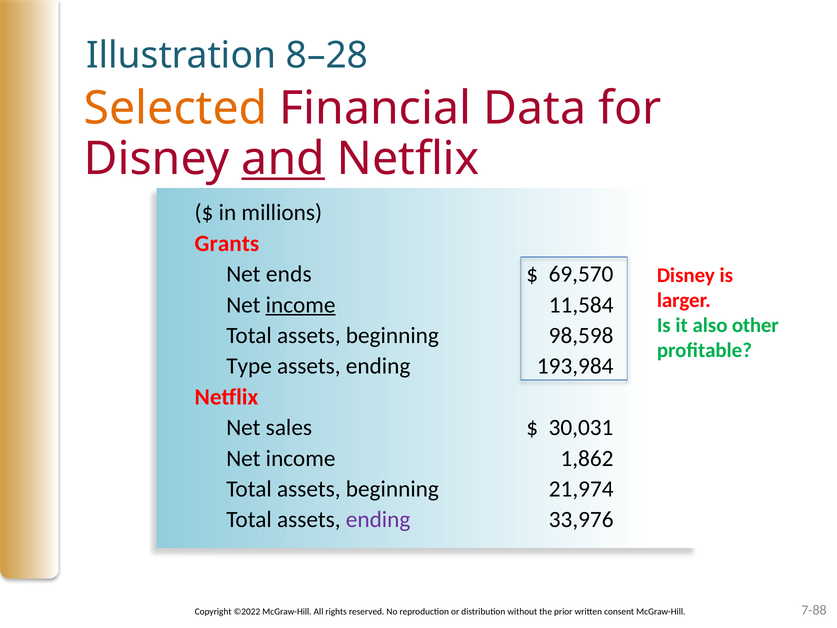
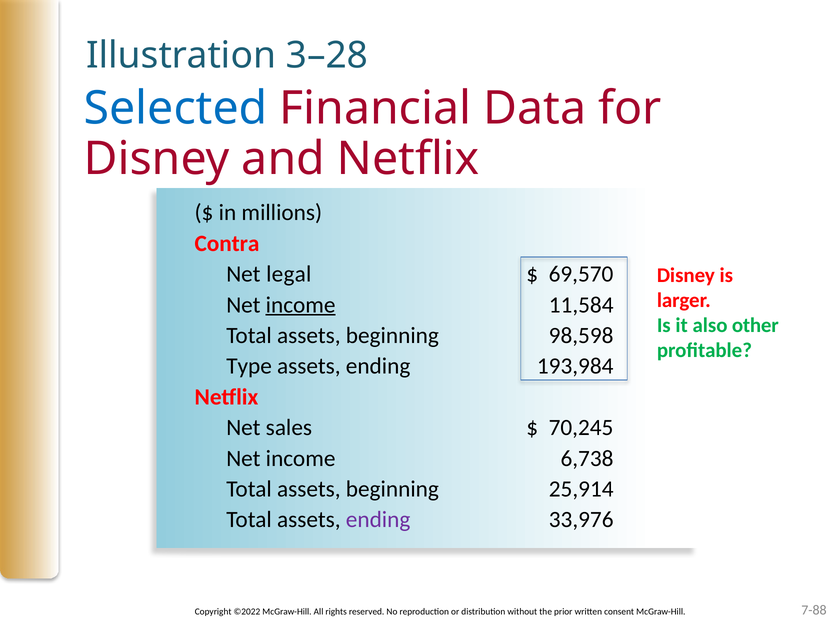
8–28: 8–28 -> 3–28
Selected colour: orange -> blue
and underline: present -> none
Grants: Grants -> Contra
ends: ends -> legal
30,031: 30,031 -> 70,245
1,862: 1,862 -> 6,738
21,974: 21,974 -> 25,914
